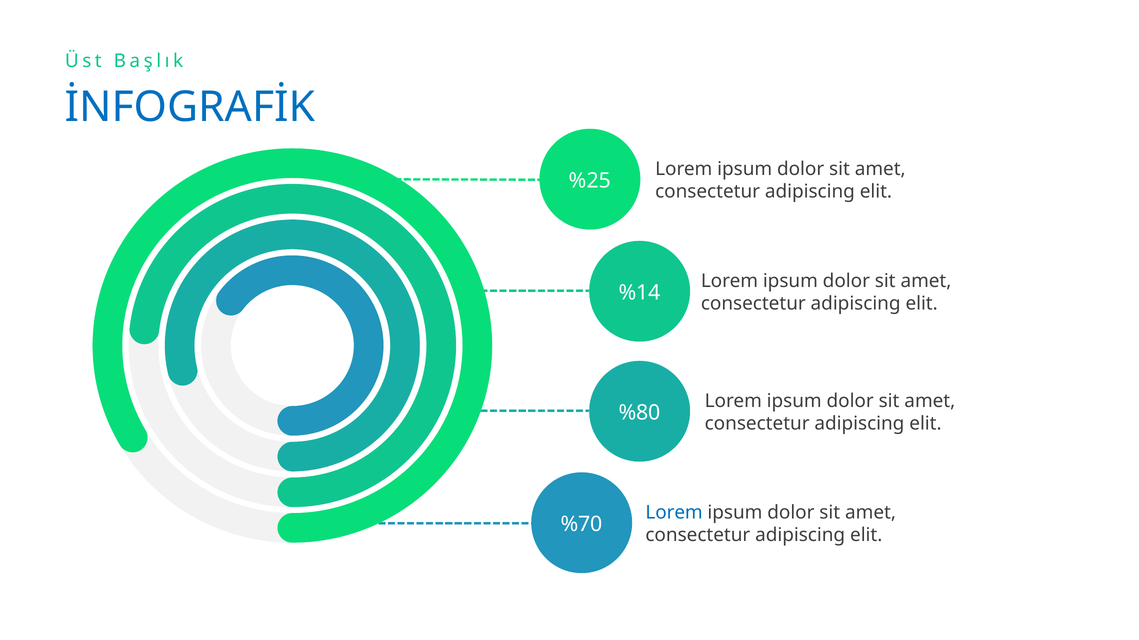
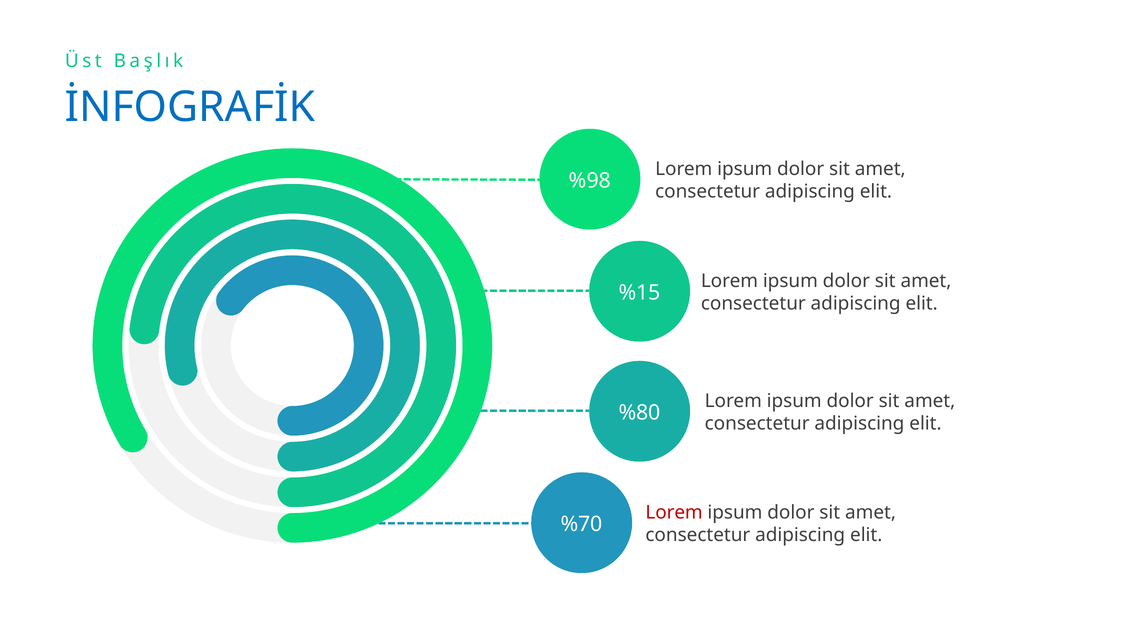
%25: %25 -> %98
%14: %14 -> %15
Lorem at (674, 513) colour: blue -> red
